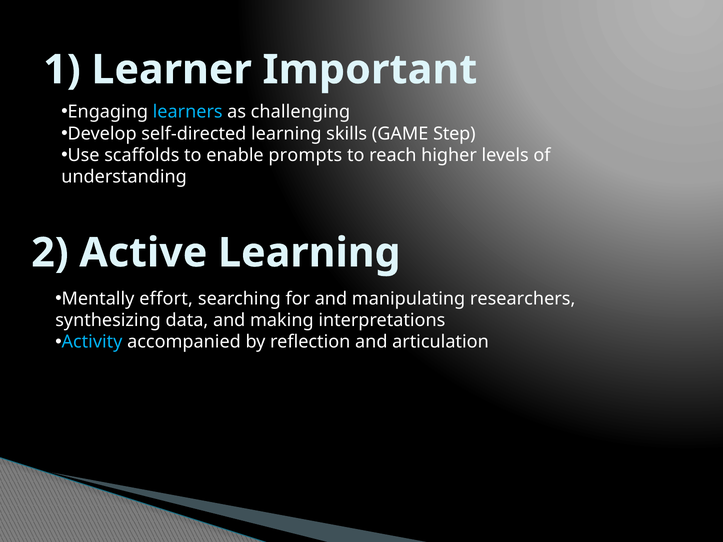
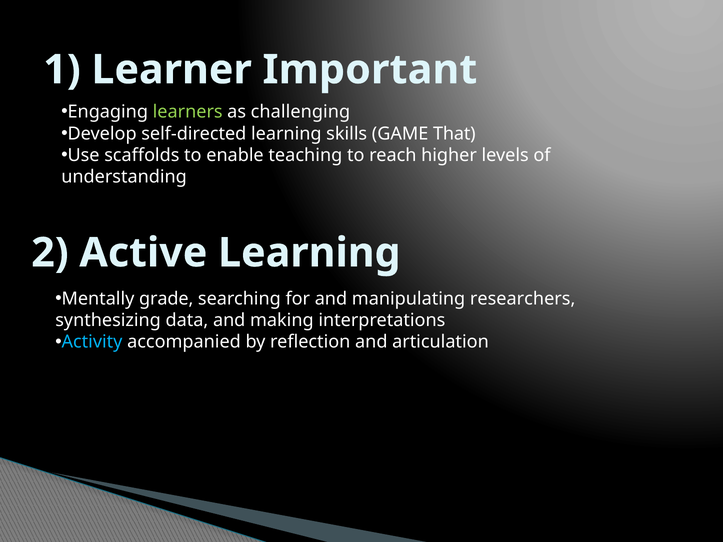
learners colour: light blue -> light green
Step: Step -> That
prompts: prompts -> teaching
effort: effort -> grade
